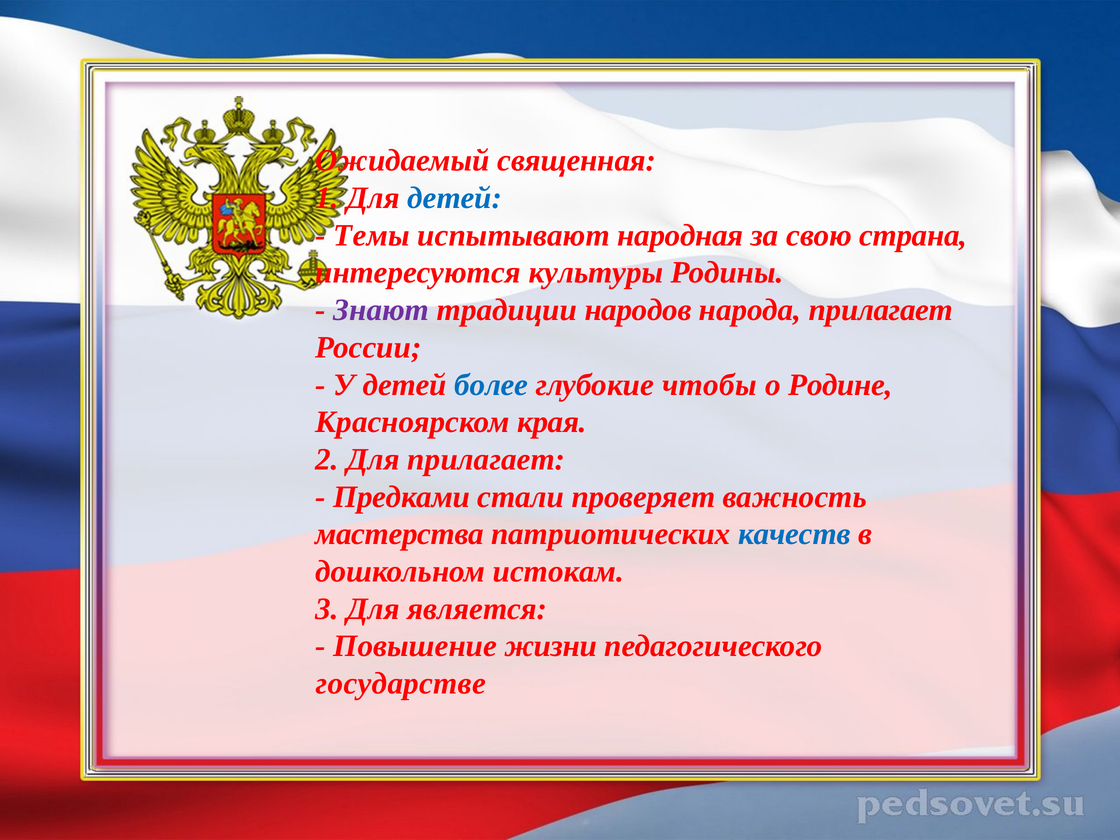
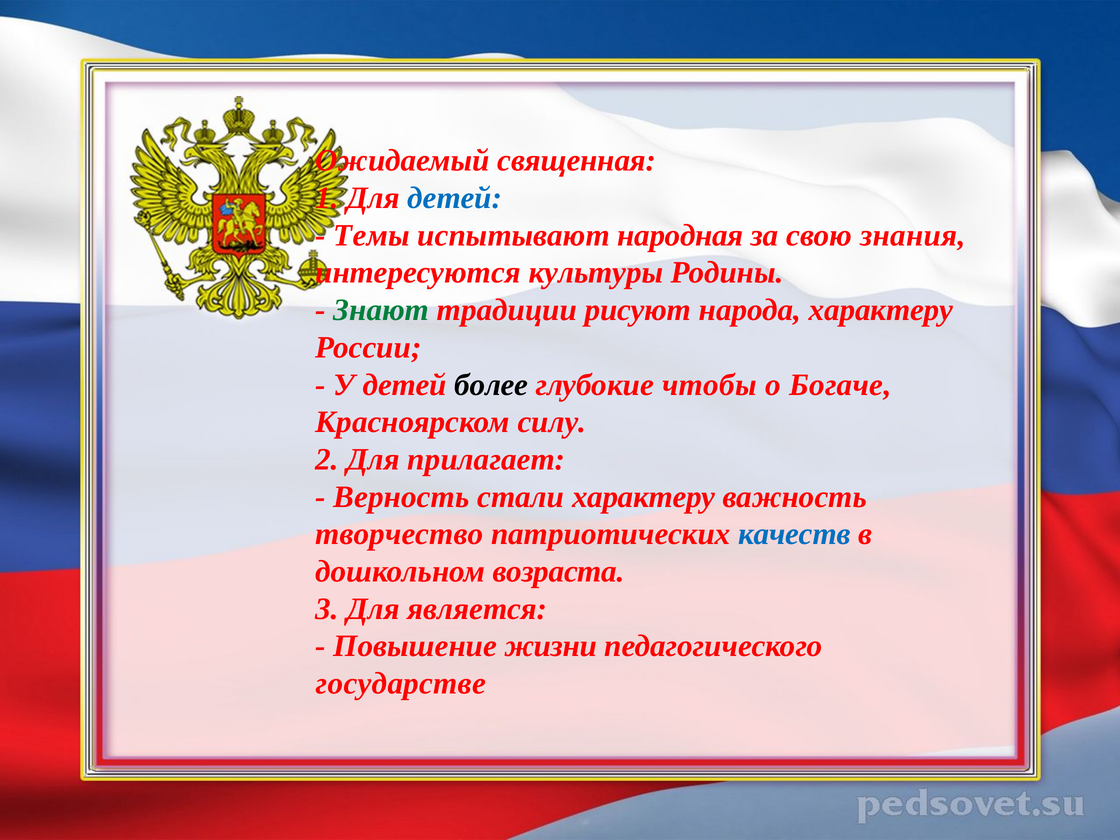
страна: страна -> знания
Знают colour: purple -> green
народов: народов -> рисуют
народа прилагает: прилагает -> характеру
более colour: blue -> black
Родине: Родине -> Богаче
края: края -> силу
Предками: Предками -> Верность
стали проверяет: проверяет -> характеру
мастерства: мастерства -> творчество
истокам: истокам -> возраста
